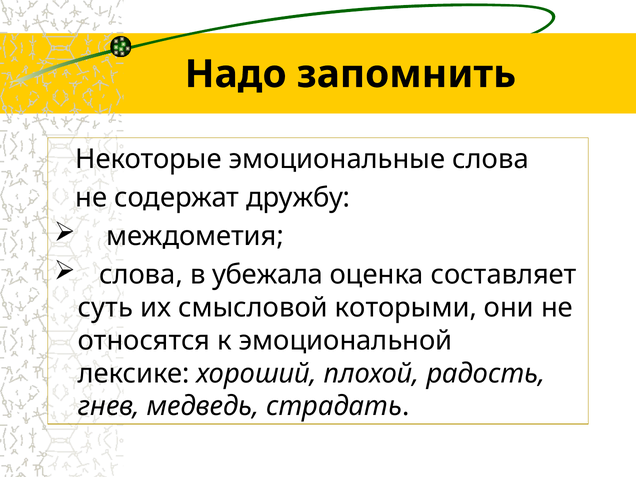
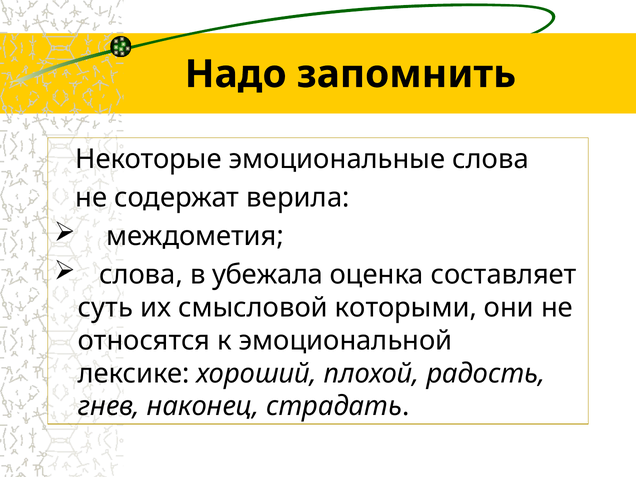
дружбу: дружбу -> верила
медведь: медведь -> наконец
